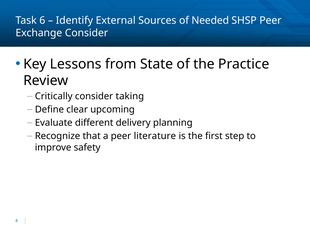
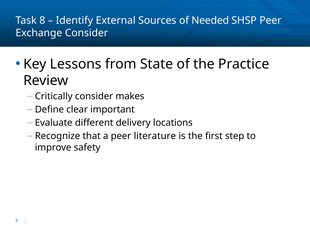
Task 6: 6 -> 8
taking: taking -> makes
upcoming: upcoming -> important
planning: planning -> locations
